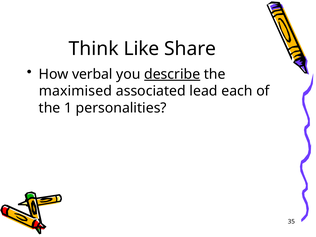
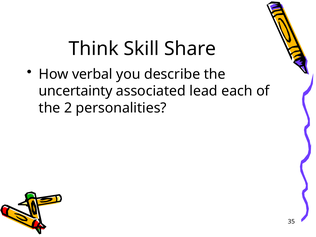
Like: Like -> Skill
describe underline: present -> none
maximised: maximised -> uncertainty
1: 1 -> 2
